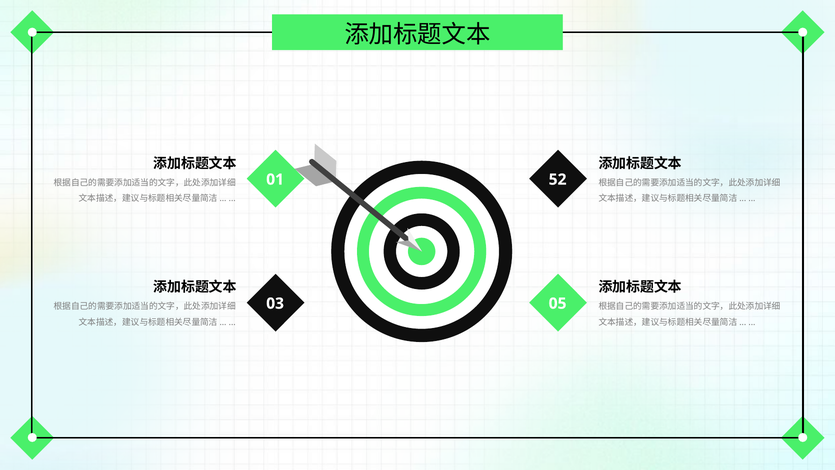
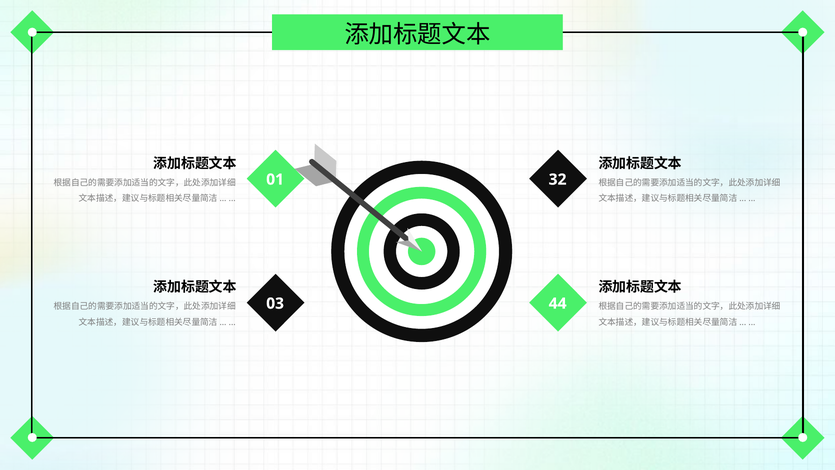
52: 52 -> 32
05: 05 -> 44
